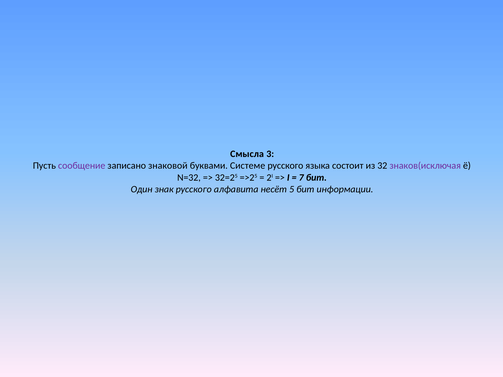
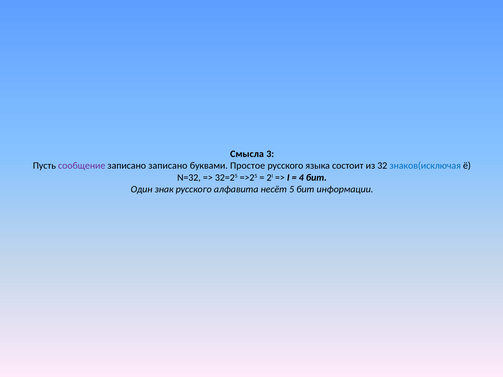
записано знаковой: знаковой -> записано
Системе: Системе -> Простое
знаков(исключая colour: purple -> blue
7: 7 -> 4
